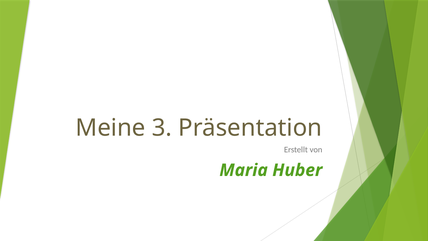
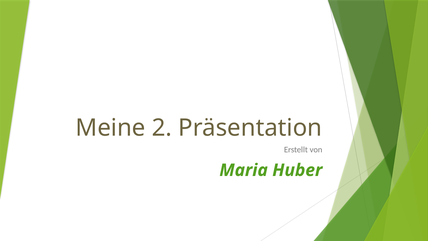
3: 3 -> 2
